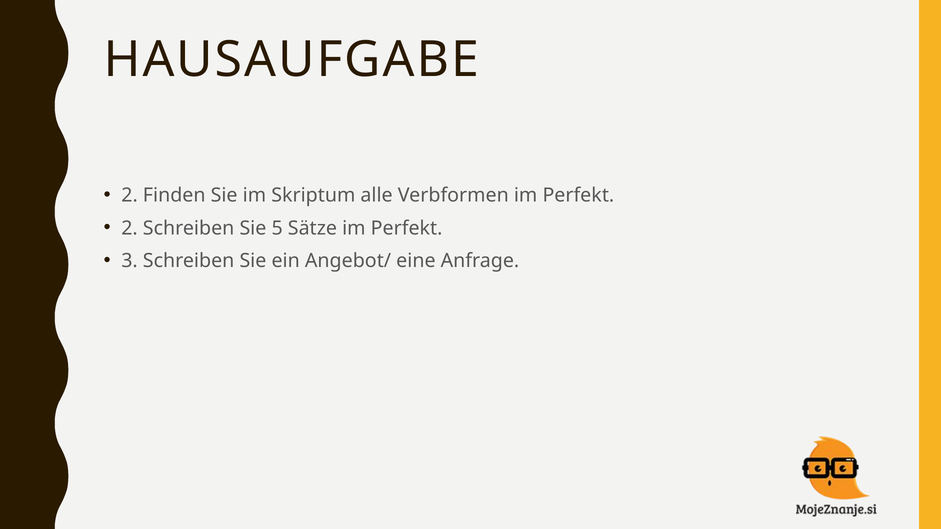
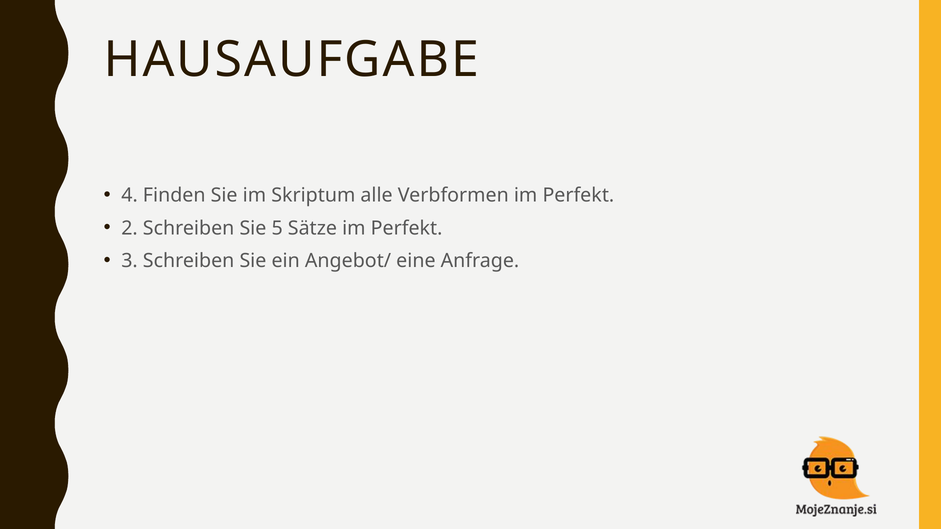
2 at (130, 195): 2 -> 4
